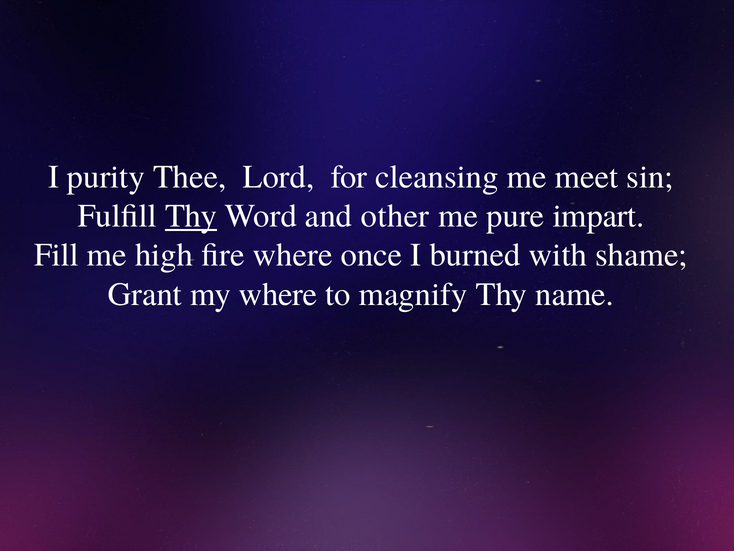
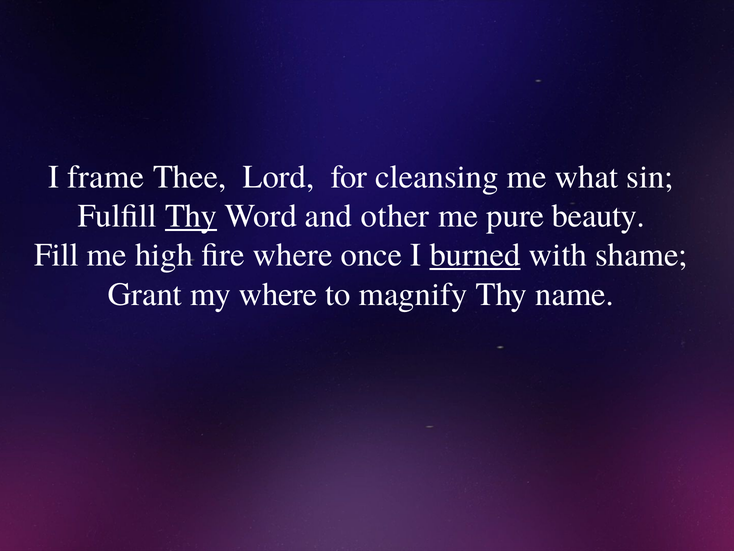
purity: purity -> frame
meet: meet -> what
impart: impart -> beauty
burned underline: none -> present
